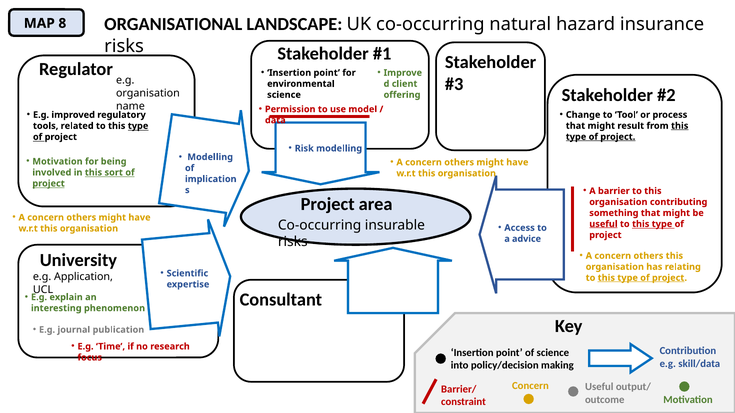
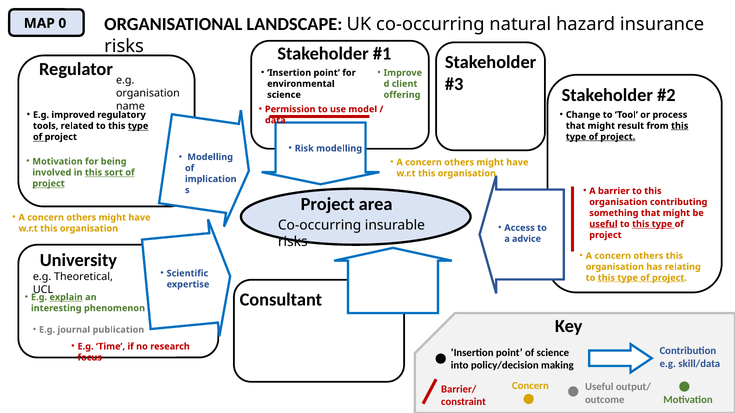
8: 8 -> 0
Application: Application -> Theoretical
explain underline: none -> present
